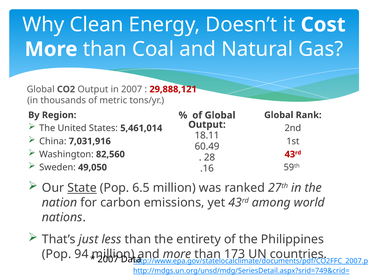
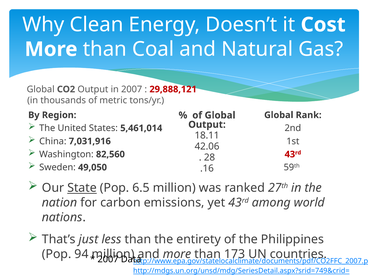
60.49: 60.49 -> 42.06
